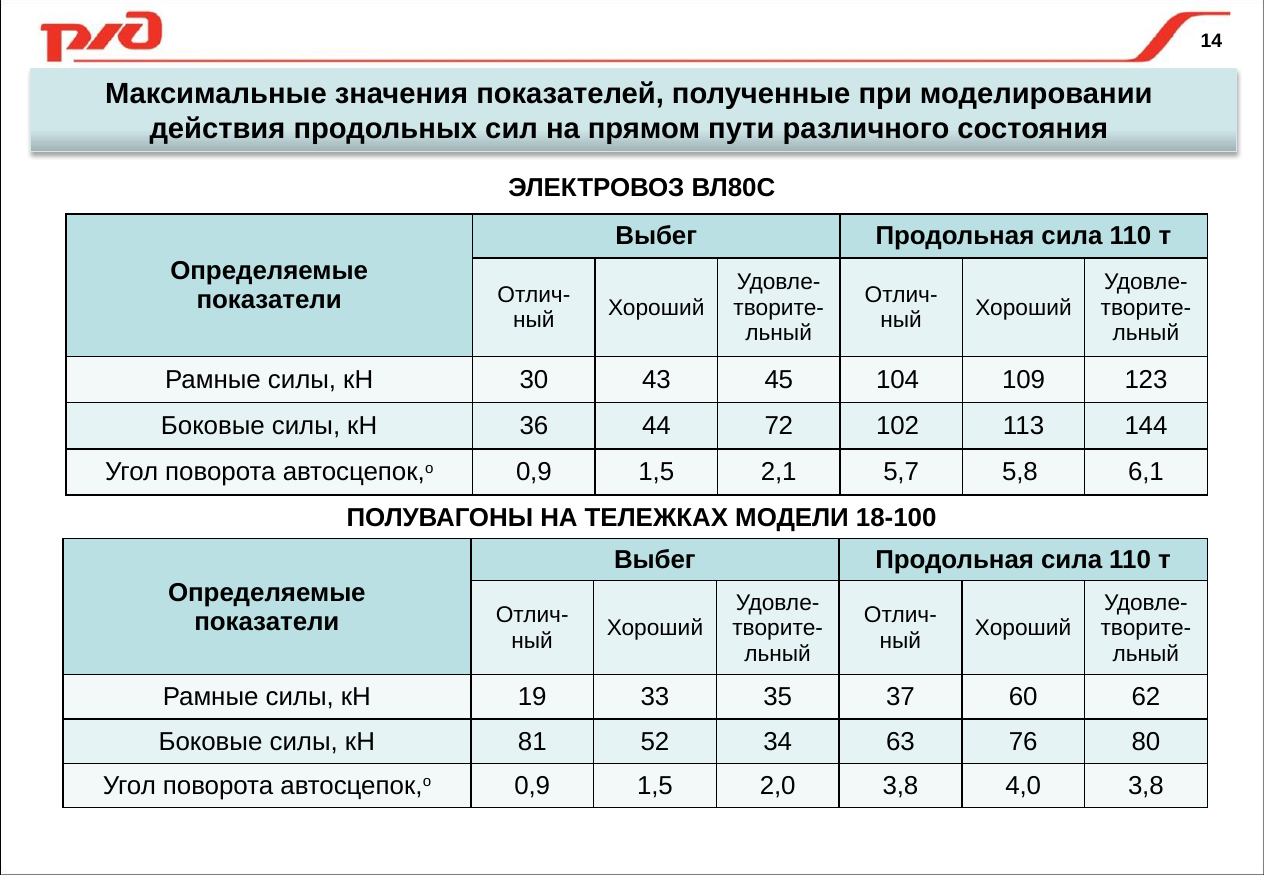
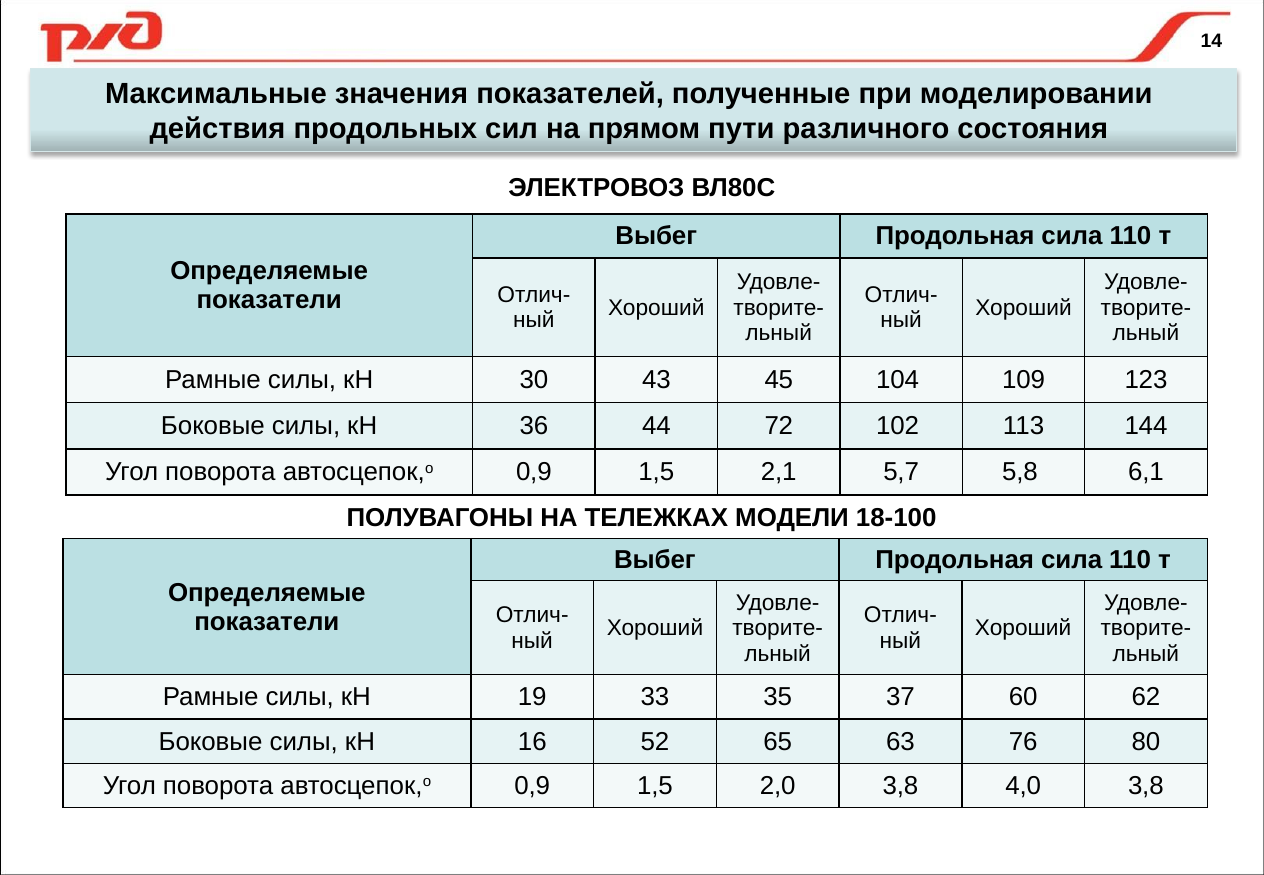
81: 81 -> 16
34: 34 -> 65
